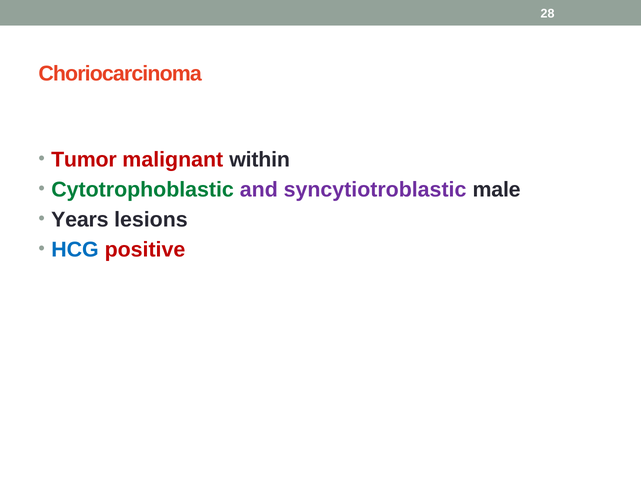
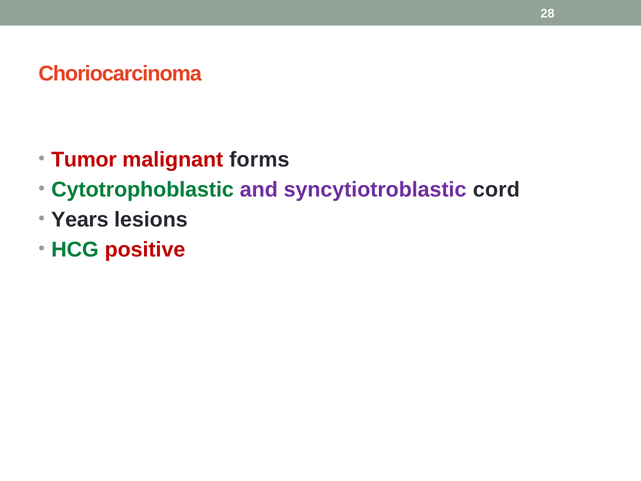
within: within -> forms
male: male -> cord
HCG colour: blue -> green
